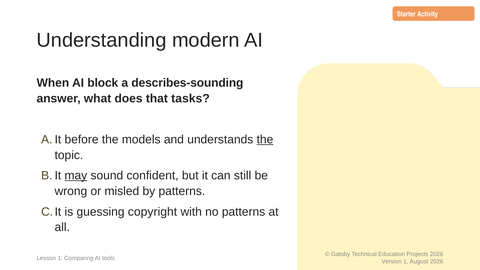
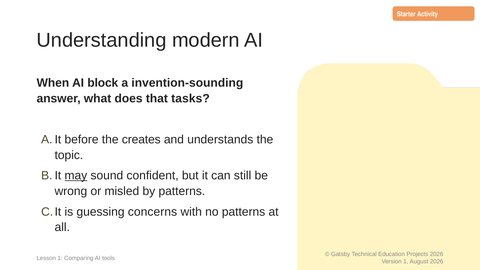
describes‑sounding: describes‑sounding -> invention‑sounding
models: models -> creates
the at (265, 140) underline: present -> none
copyright: copyright -> concerns
